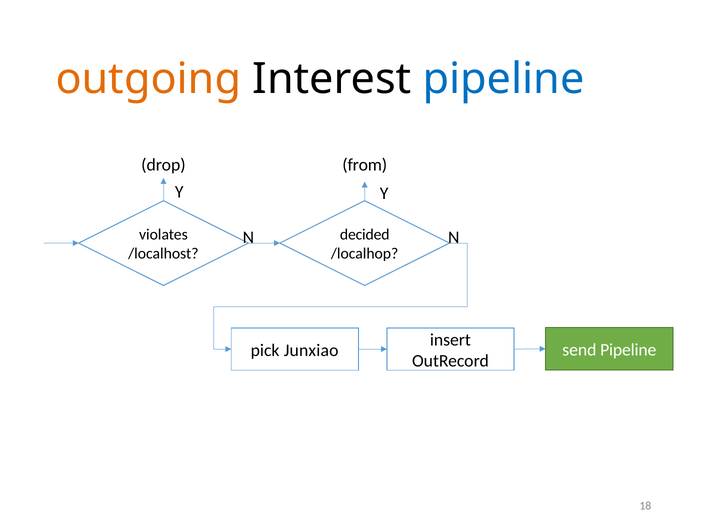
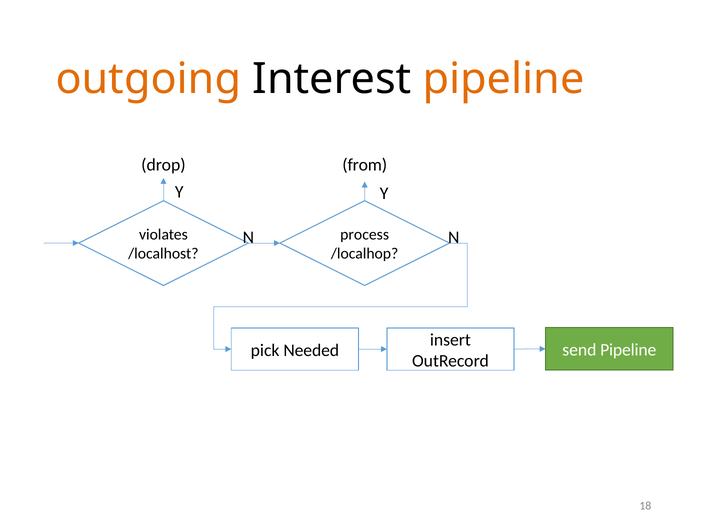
pipeline at (504, 79) colour: blue -> orange
decided: decided -> process
Junxiao: Junxiao -> Needed
